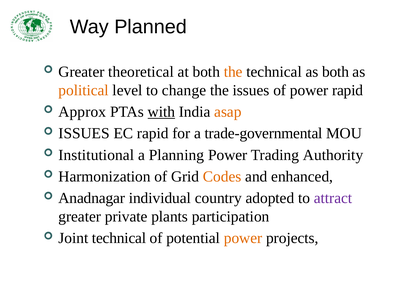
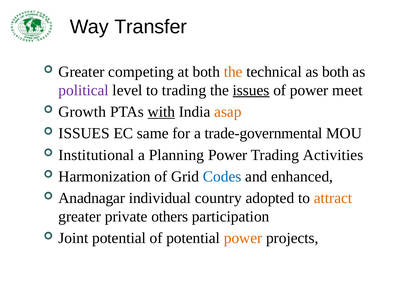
Planned: Planned -> Transfer
theoretical: theoretical -> competing
political colour: orange -> purple
to change: change -> trading
issues at (251, 90) underline: none -> present
power rapid: rapid -> meet
Approx: Approx -> Growth
EC rapid: rapid -> same
Authority: Authority -> Activities
Codes colour: orange -> blue
attract colour: purple -> orange
plants: plants -> others
Joint technical: technical -> potential
